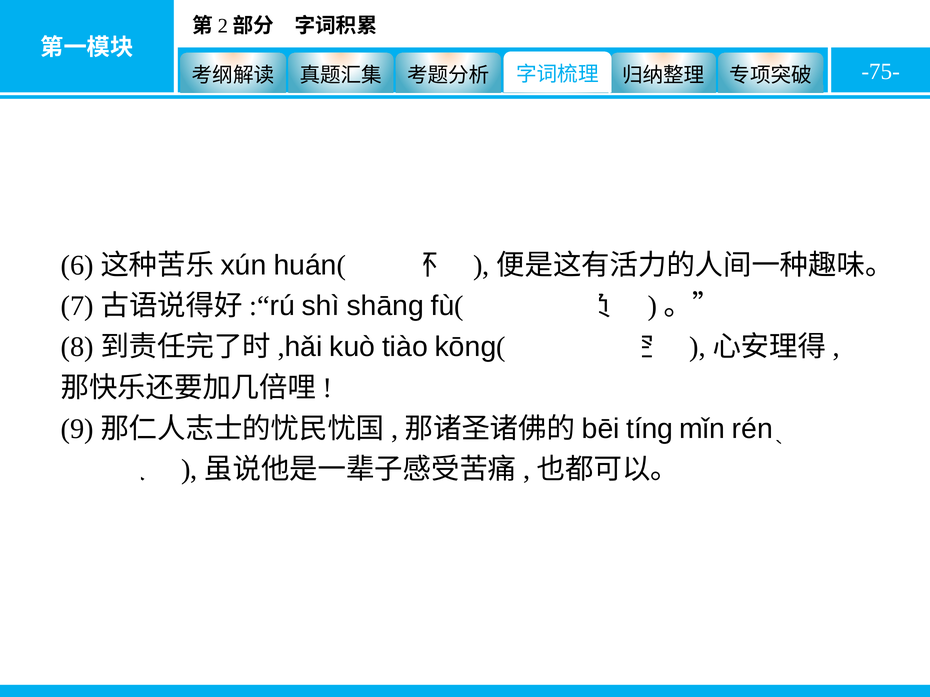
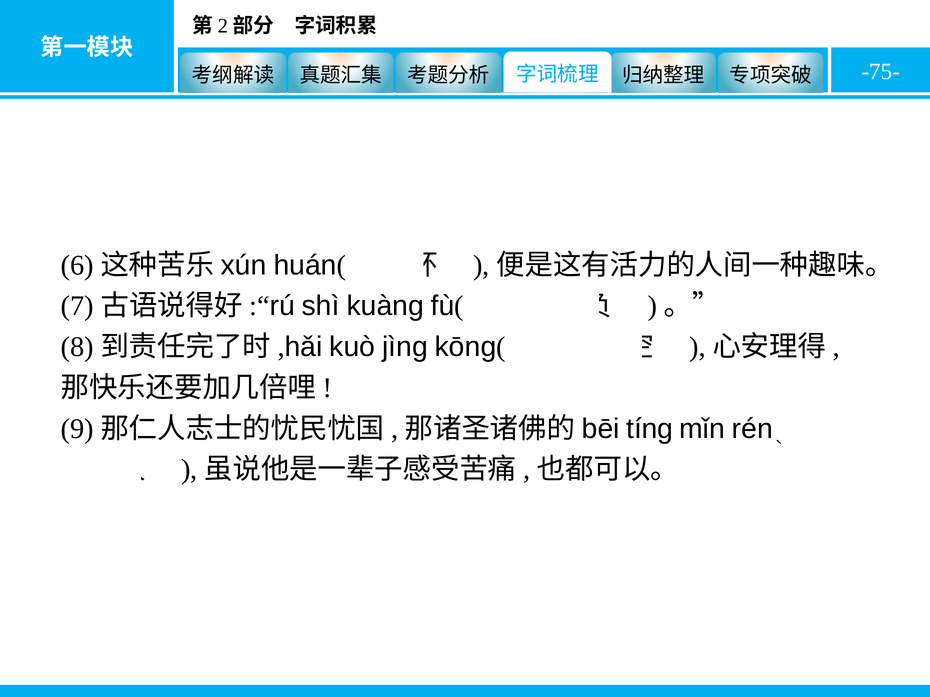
shāng: shāng -> kuàng
tiào: tiào -> jìng
